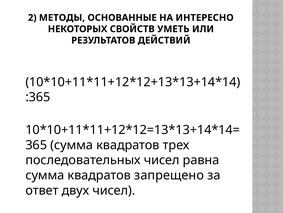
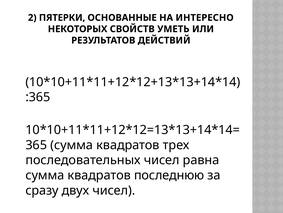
МЕТОДЫ: МЕТОДЫ -> ПЯТЕРКИ
запрещено: запрещено -> последнюю
ответ: ответ -> сразу
